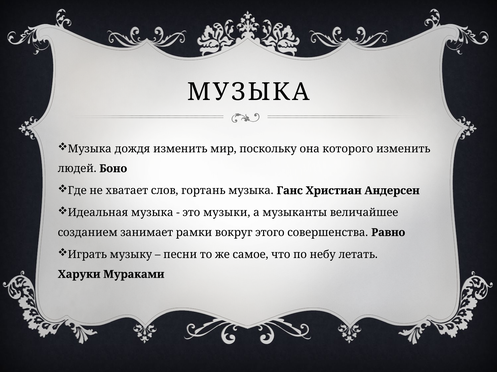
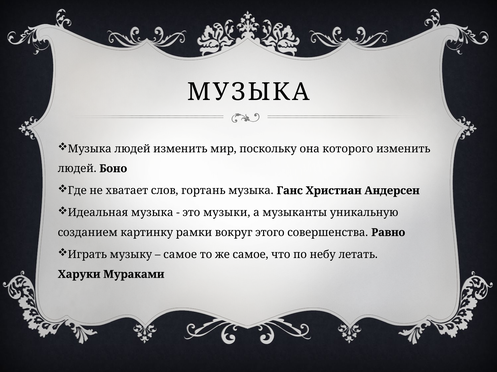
Музыка дождя: дождя -> людей
величайшее: величайшее -> уникальную
занимает: занимает -> картинку
песни at (180, 255): песни -> самое
